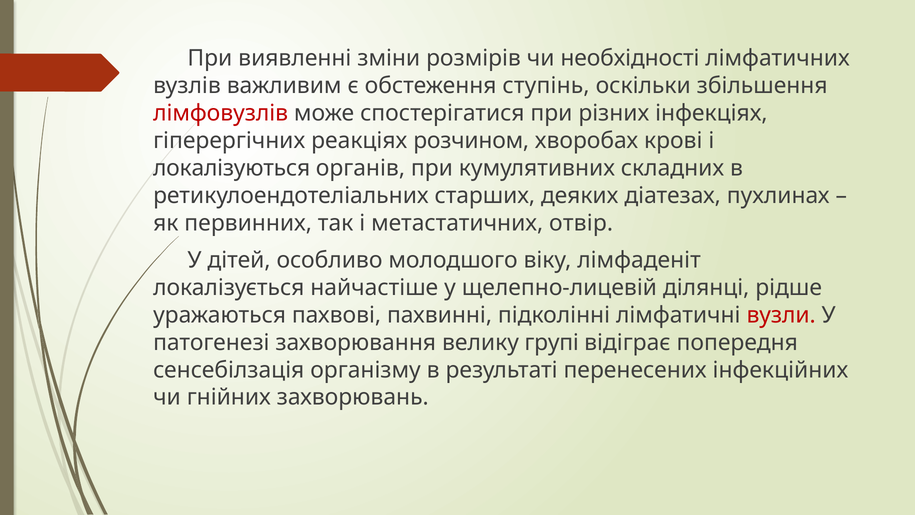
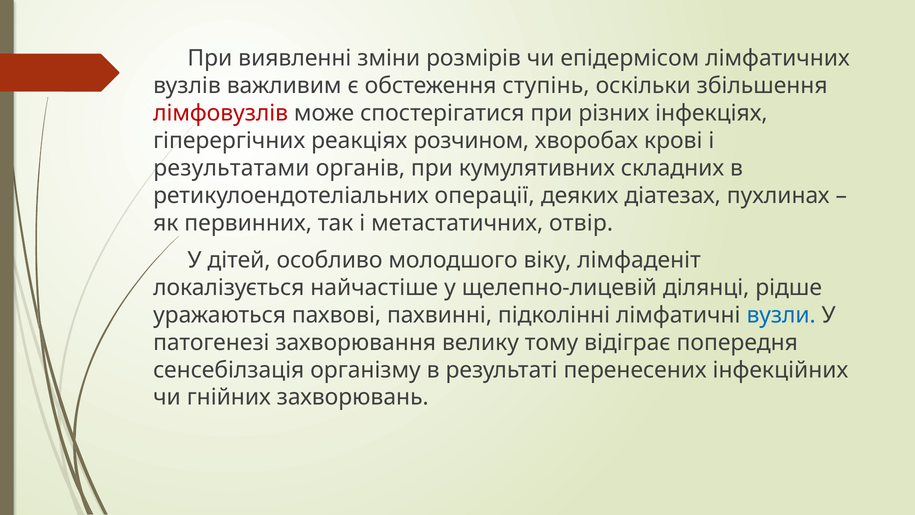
необхідності: необхідності -> епідермісом
локалізуються: локалізуються -> результатами
старших: старших -> операції
вузли colour: red -> blue
групі: групі -> тому
